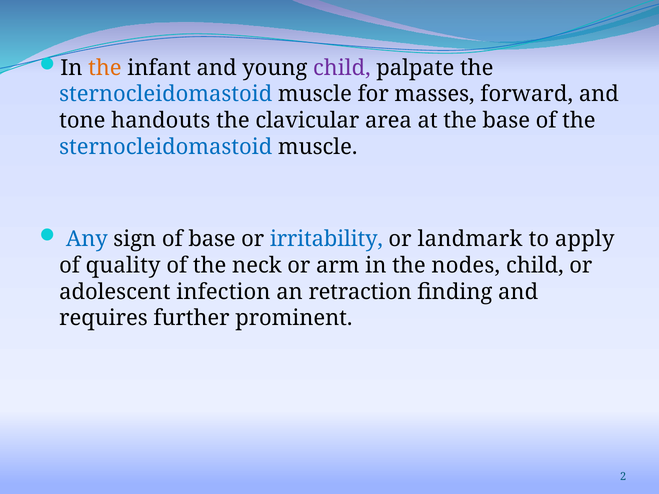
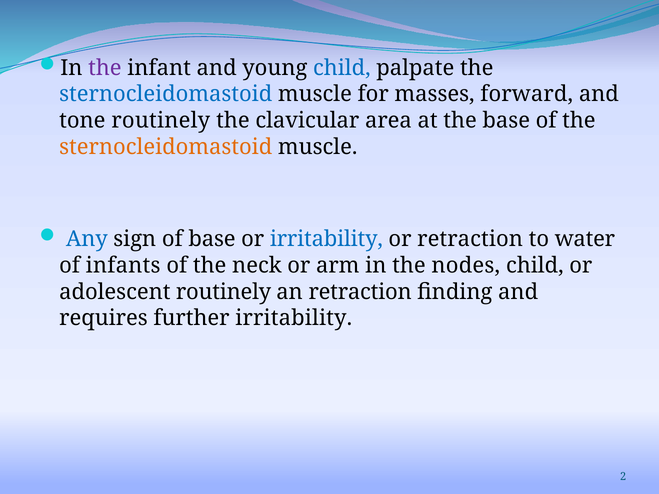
the at (105, 68) colour: orange -> purple
child at (342, 68) colour: purple -> blue
tone handouts: handouts -> routinely
sternocleidomastoid at (166, 147) colour: blue -> orange
or landmark: landmark -> retraction
apply: apply -> water
quality: quality -> infants
adolescent infection: infection -> routinely
further prominent: prominent -> irritability
